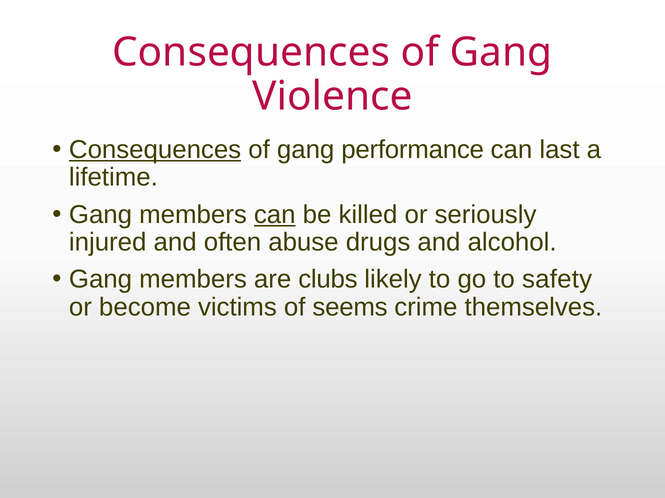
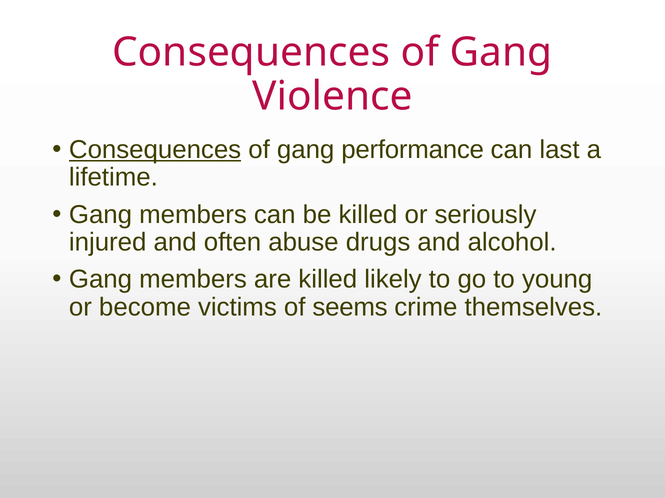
can at (275, 215) underline: present -> none
are clubs: clubs -> killed
safety: safety -> young
